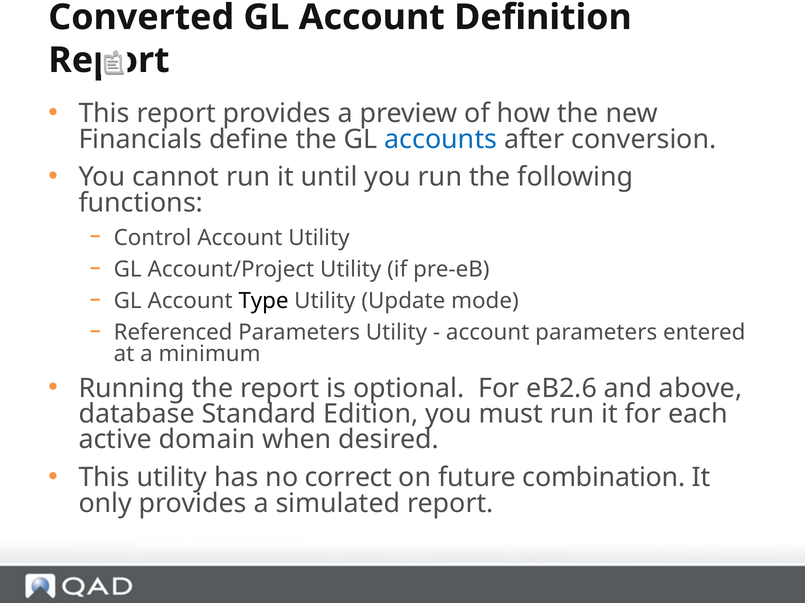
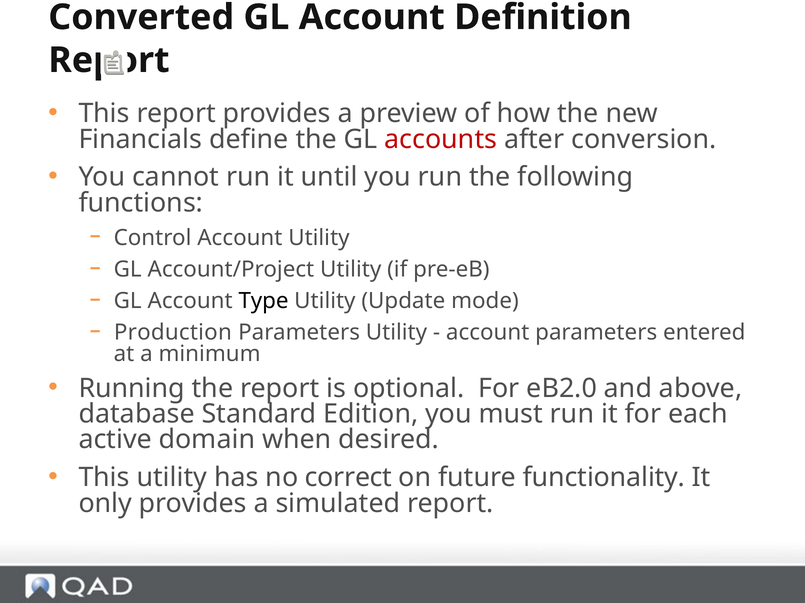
accounts colour: blue -> red
Referenced: Referenced -> Production
eB2.6: eB2.6 -> eB2.0
combination: combination -> functionality
